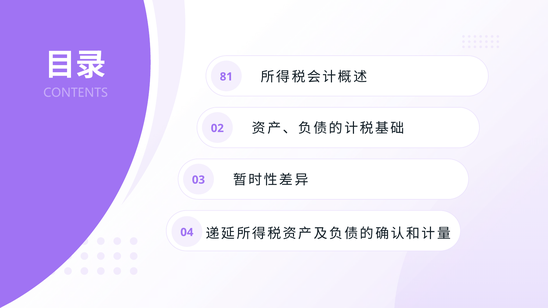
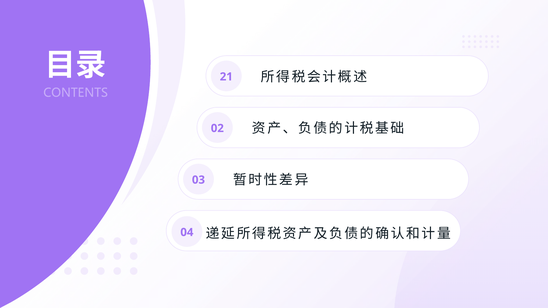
81: 81 -> 21
